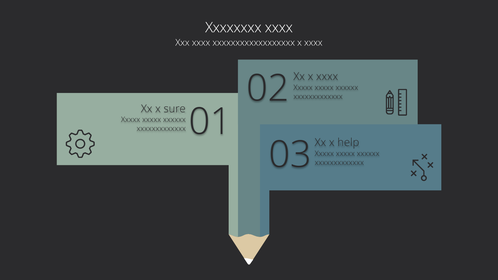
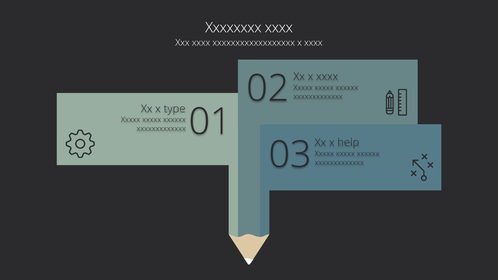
sure: sure -> type
